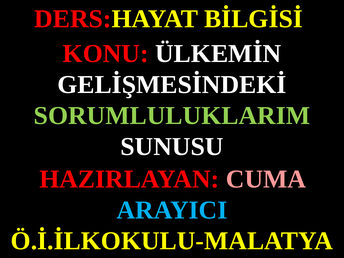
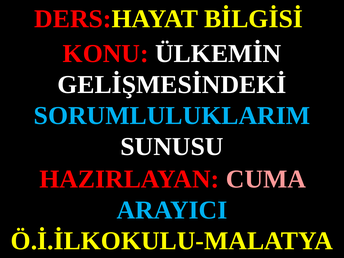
SORUMLULUKLARIM colour: light green -> light blue
